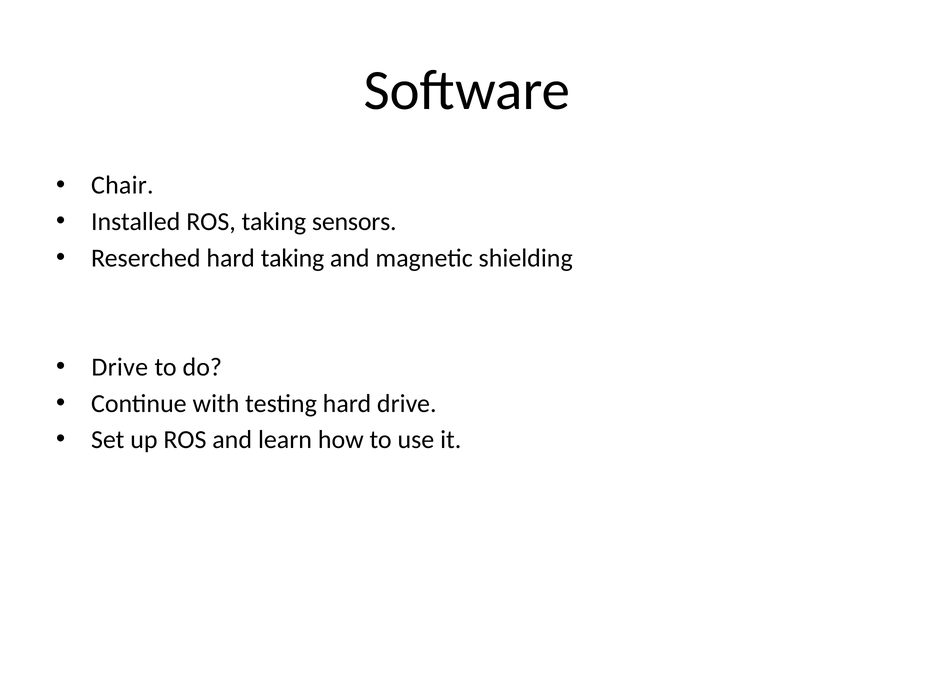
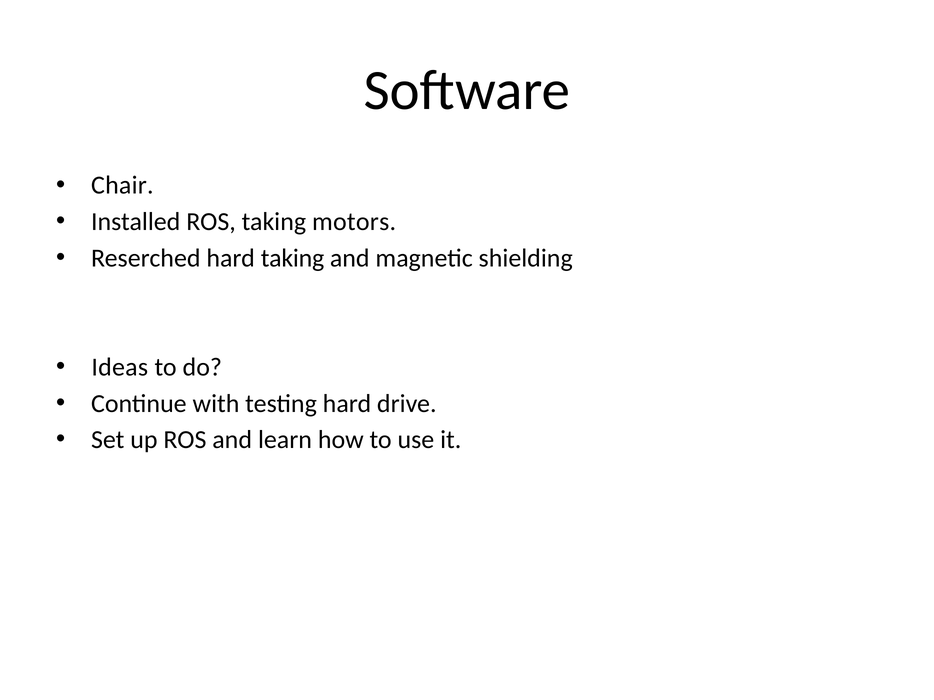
sensors: sensors -> motors
Drive at (120, 367): Drive -> Ideas
